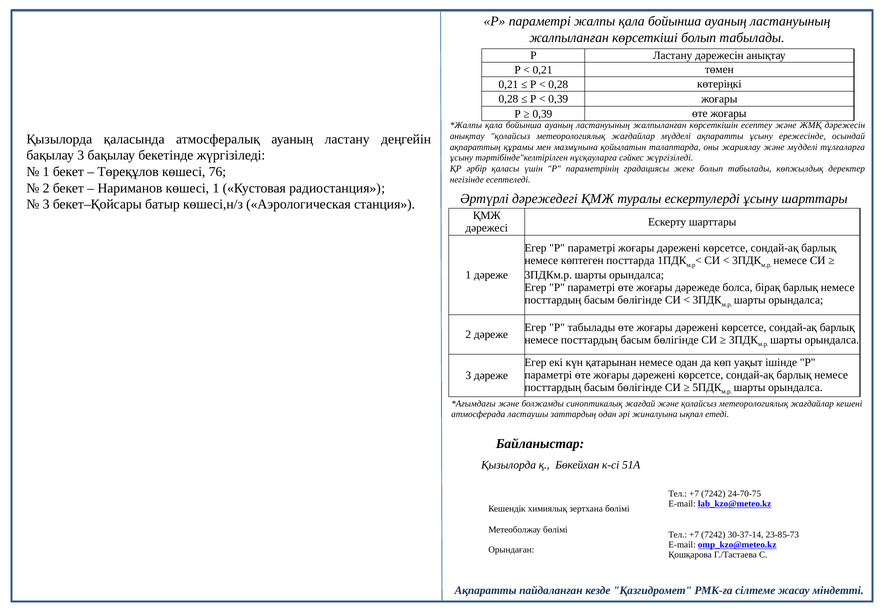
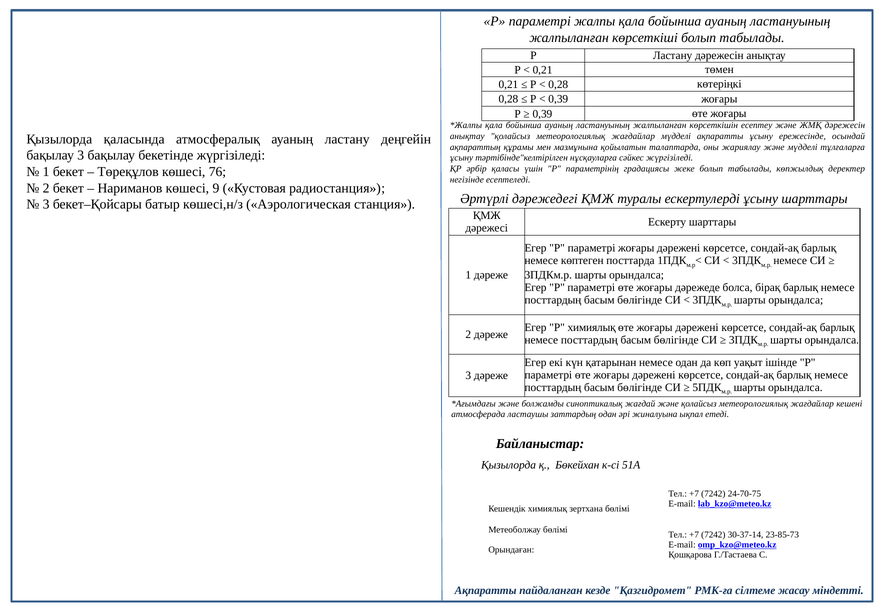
көшесі 1: 1 -> 9
Р табылады: табылады -> химиялық
